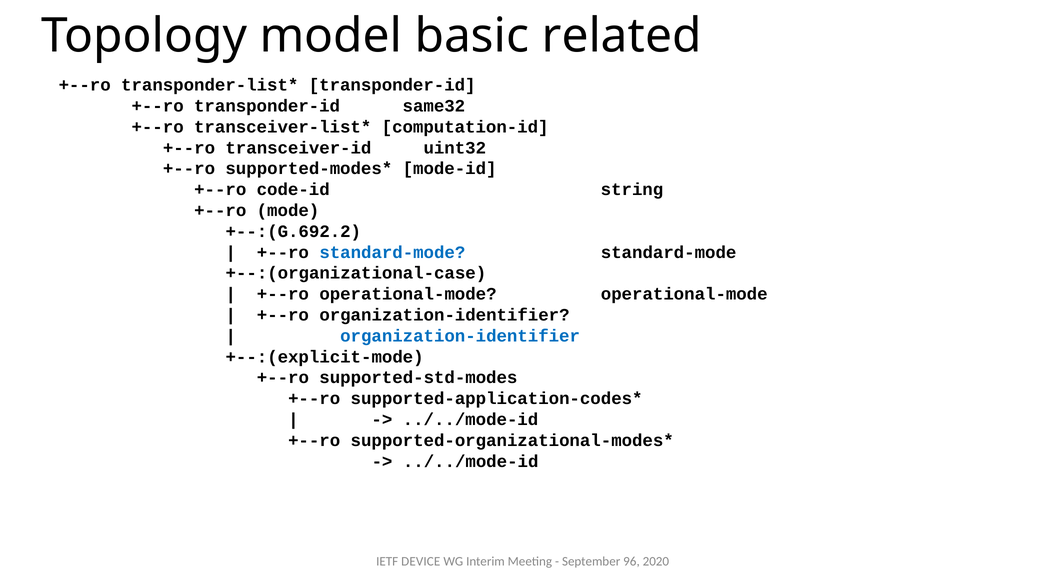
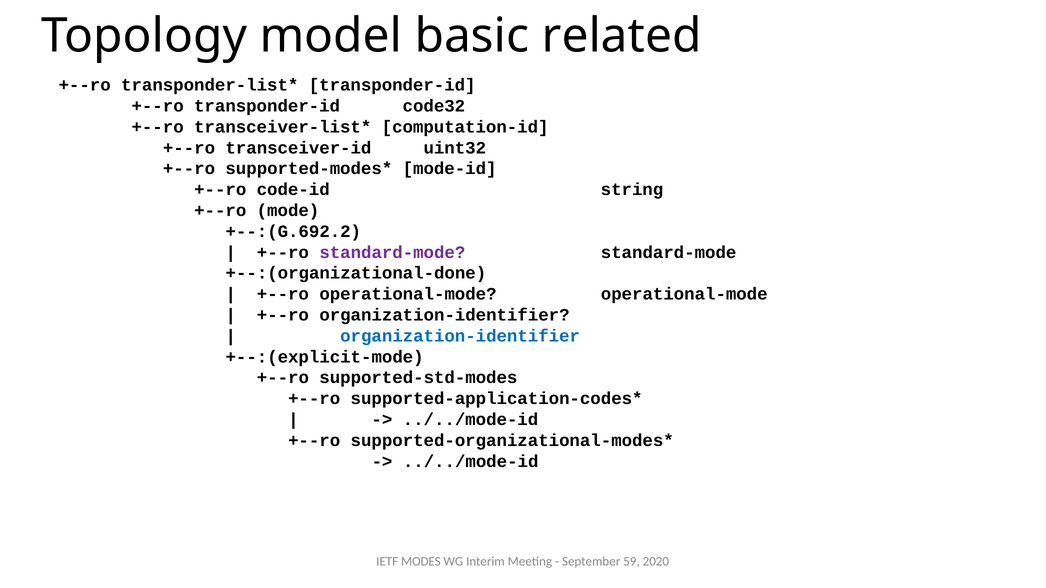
same32: same32 -> code32
standard-mode at (392, 252) colour: blue -> purple
+--:(organizational-case: +--:(organizational-case -> +--:(organizational-done
DEVICE: DEVICE -> MODES
96: 96 -> 59
